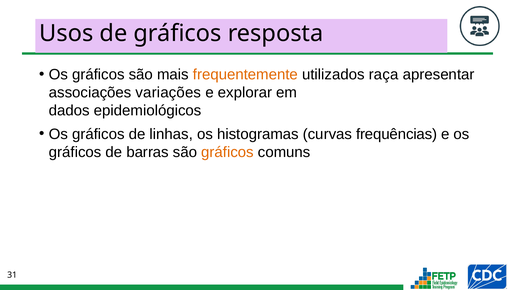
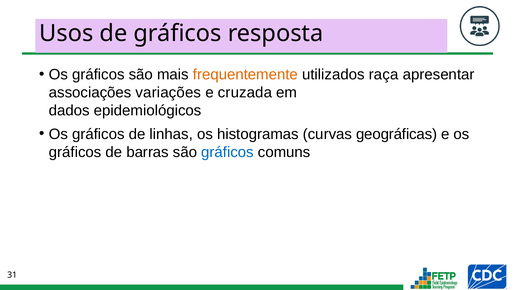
explorar: explorar -> cruzada
frequências: frequências -> geográficas
gráficos at (228, 152) colour: orange -> blue
